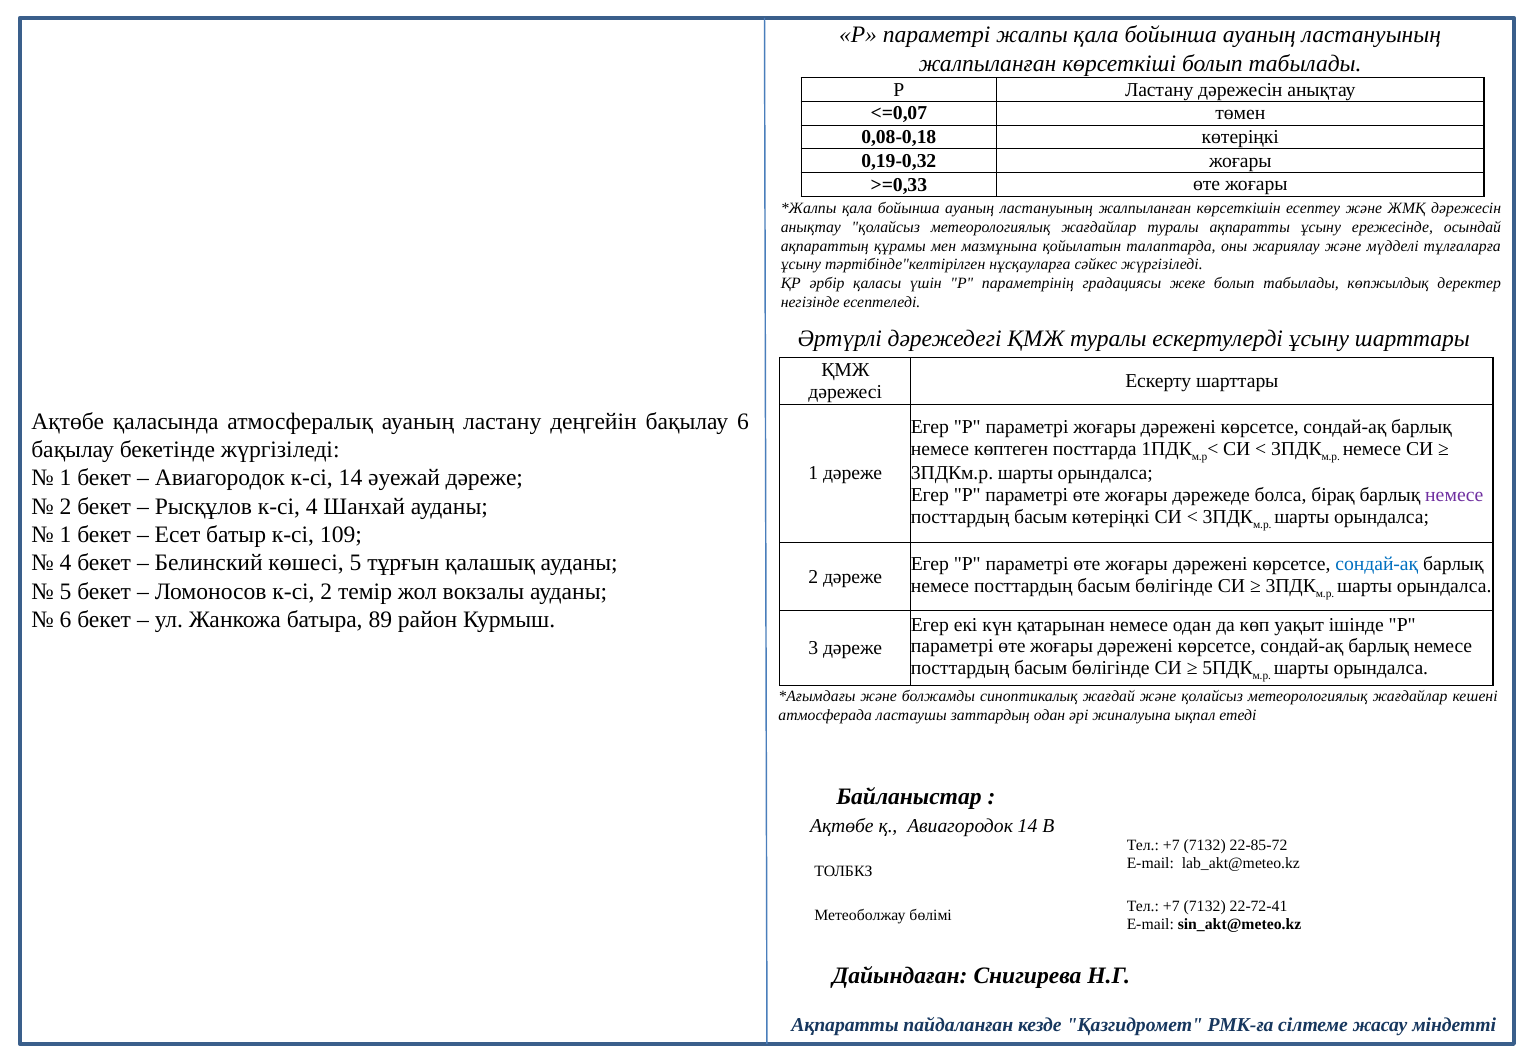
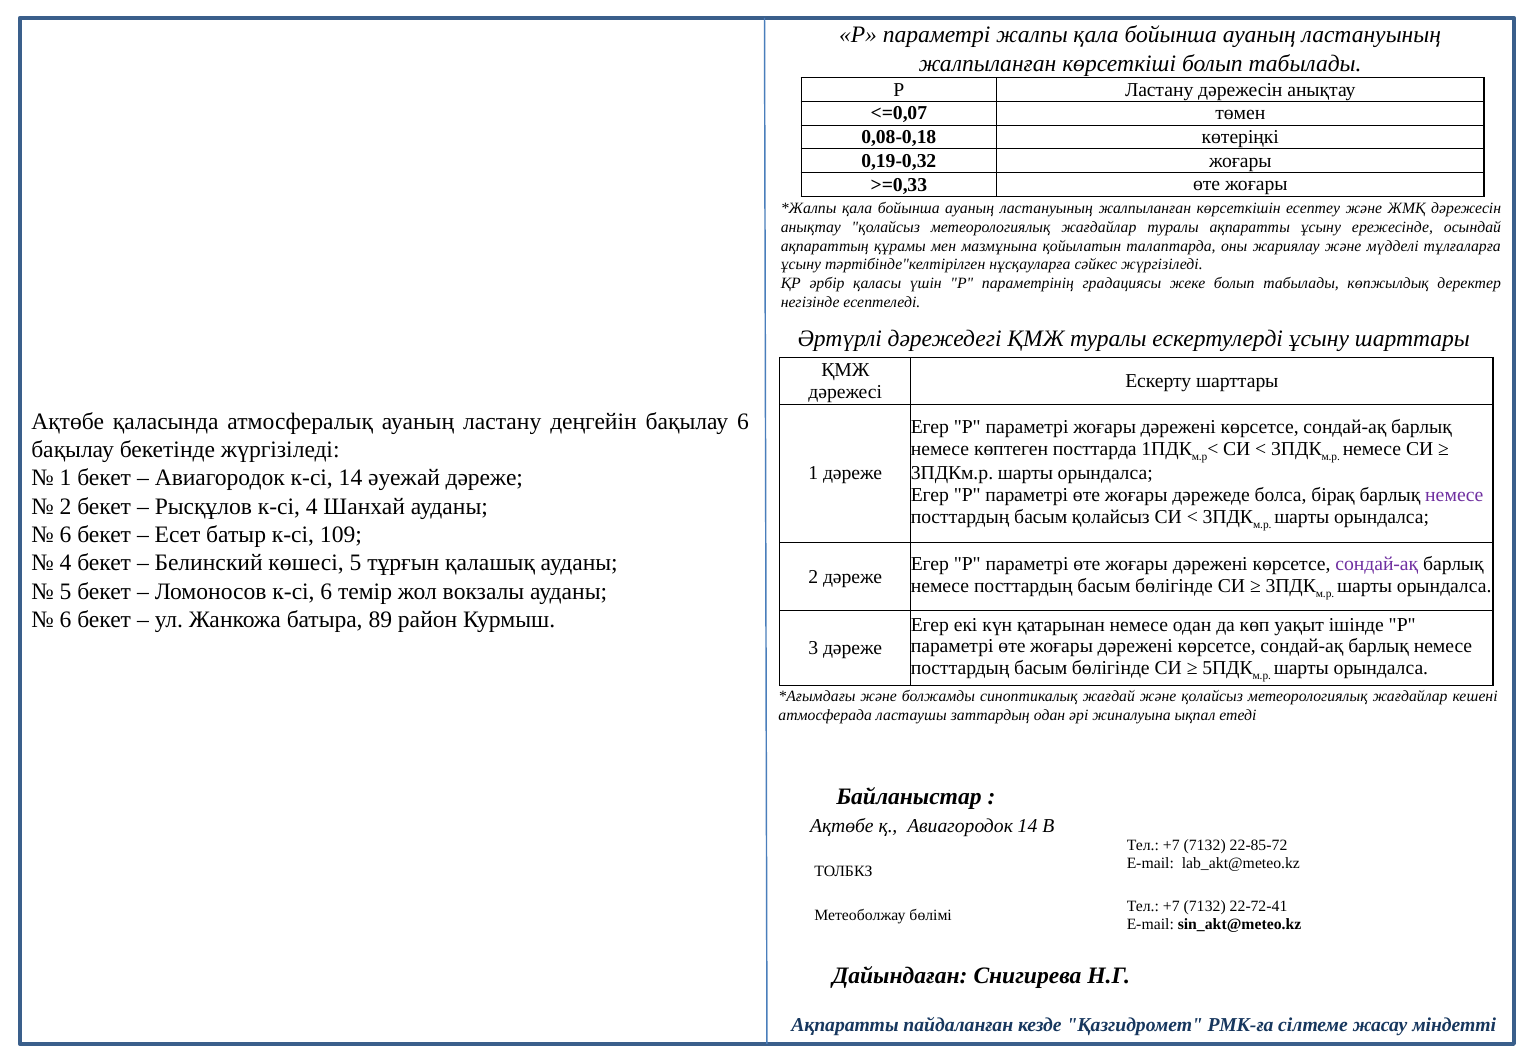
басым көтеріңкі: көтеріңкі -> қолайсыз
1 at (66, 535): 1 -> 6
сондай-ақ at (1377, 564) colour: blue -> purple
к-сі 2: 2 -> 6
